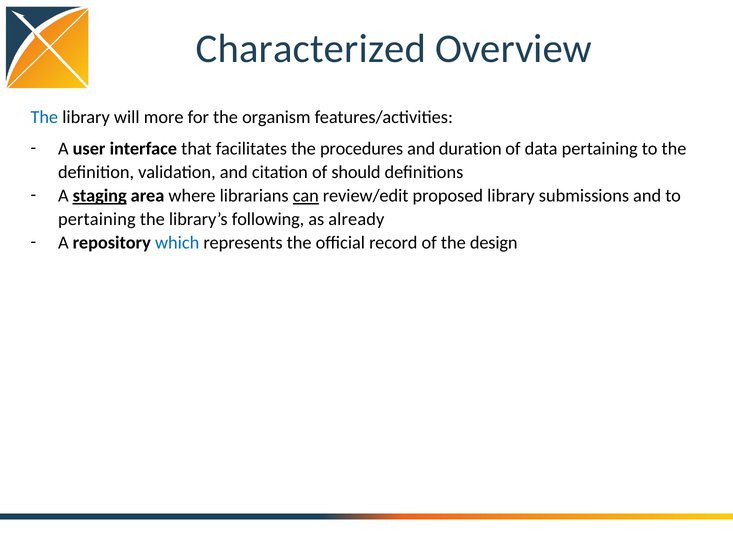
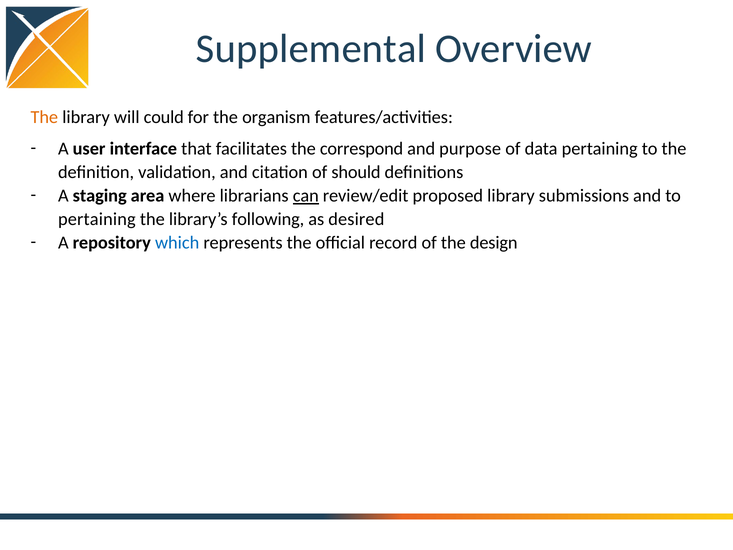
Characterized: Characterized -> Supplemental
The at (44, 117) colour: blue -> orange
more: more -> could
procedures: procedures -> correspond
duration: duration -> purpose
staging underline: present -> none
already: already -> desired
